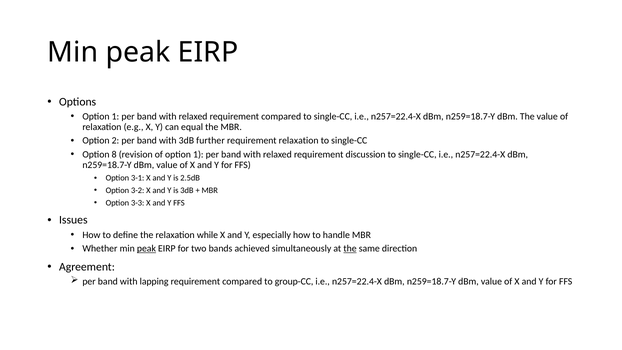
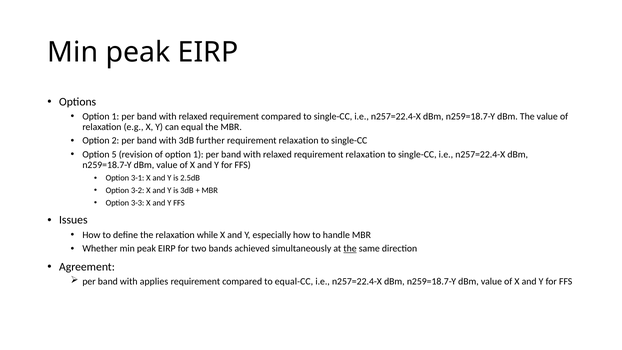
8: 8 -> 5
relaxed requirement discussion: discussion -> relaxation
peak at (146, 249) underline: present -> none
lapping: lapping -> applies
group-CC: group-CC -> equal-CC
